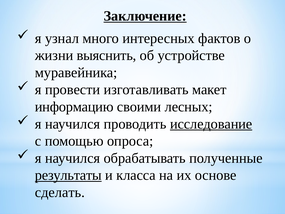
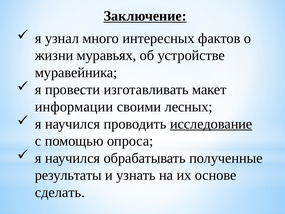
выяснить: выяснить -> муравьях
информацию: информацию -> информации
результаты underline: present -> none
класса: класса -> узнать
